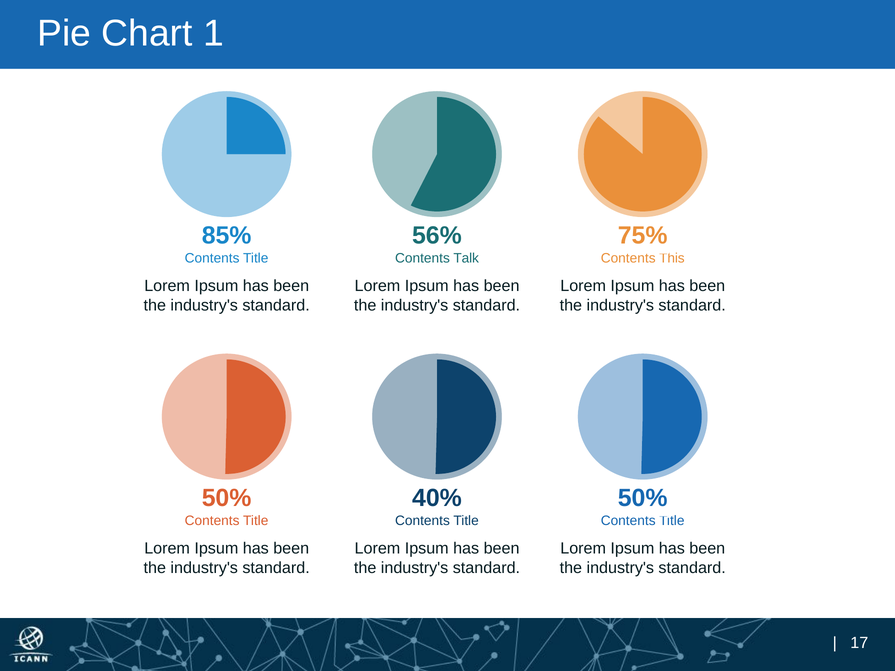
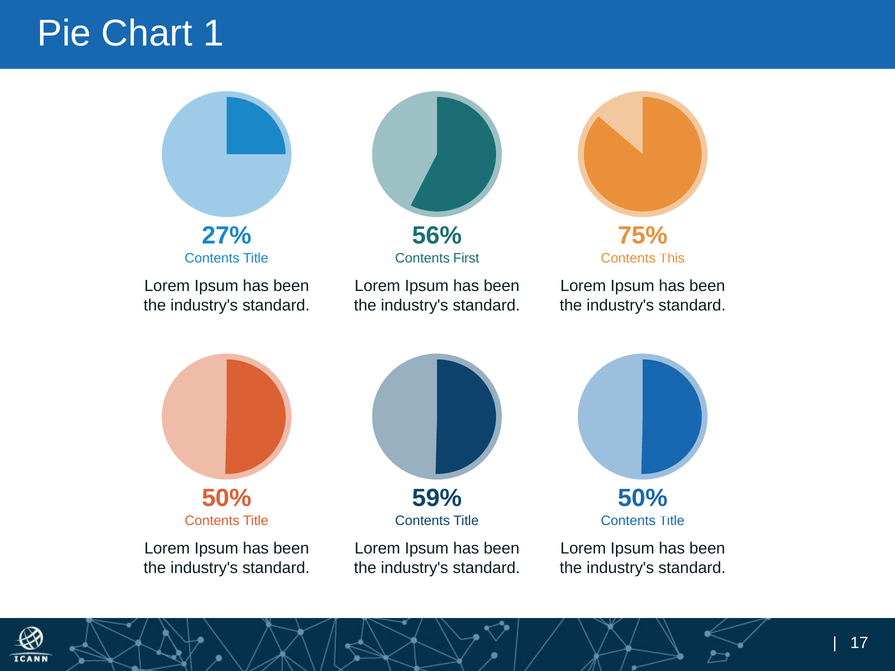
85%: 85% -> 27%
Talk: Talk -> First
40%: 40% -> 59%
